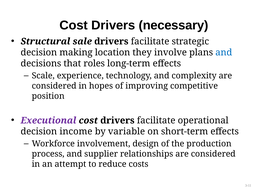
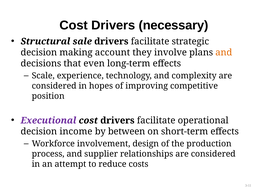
location: location -> account
and at (224, 52) colour: blue -> orange
roles: roles -> even
variable: variable -> between
